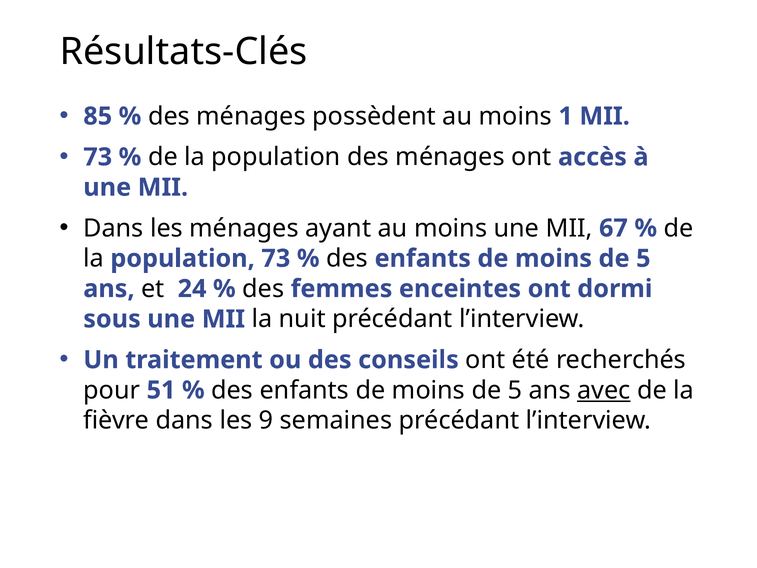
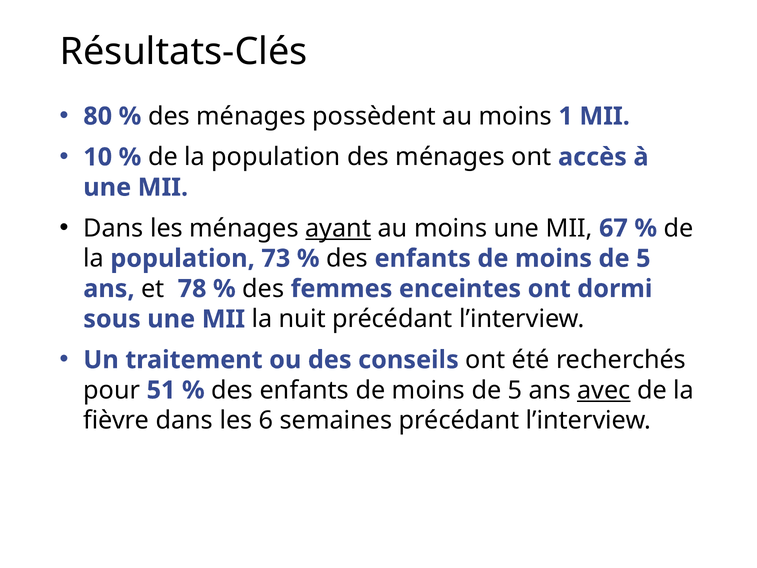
85: 85 -> 80
73 at (98, 157): 73 -> 10
ayant underline: none -> present
24: 24 -> 78
9: 9 -> 6
